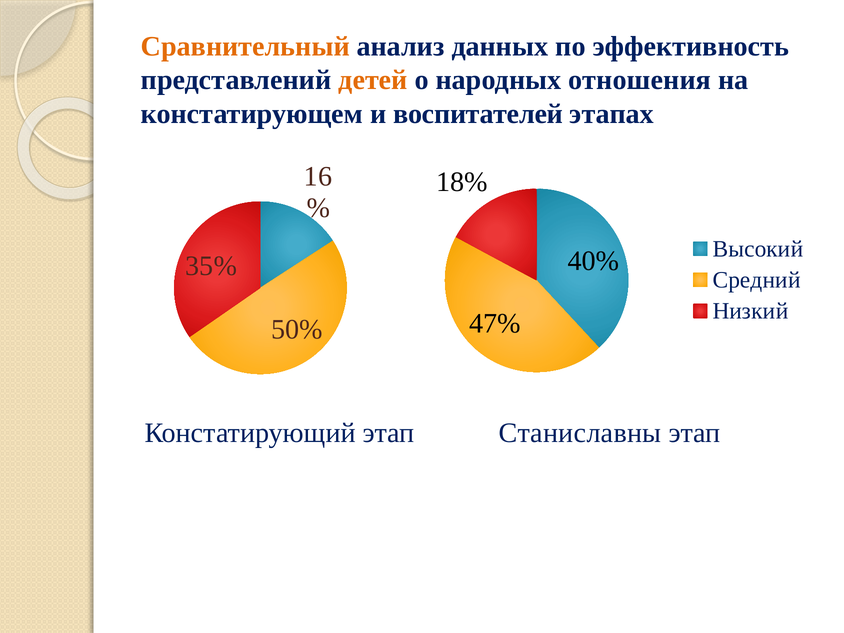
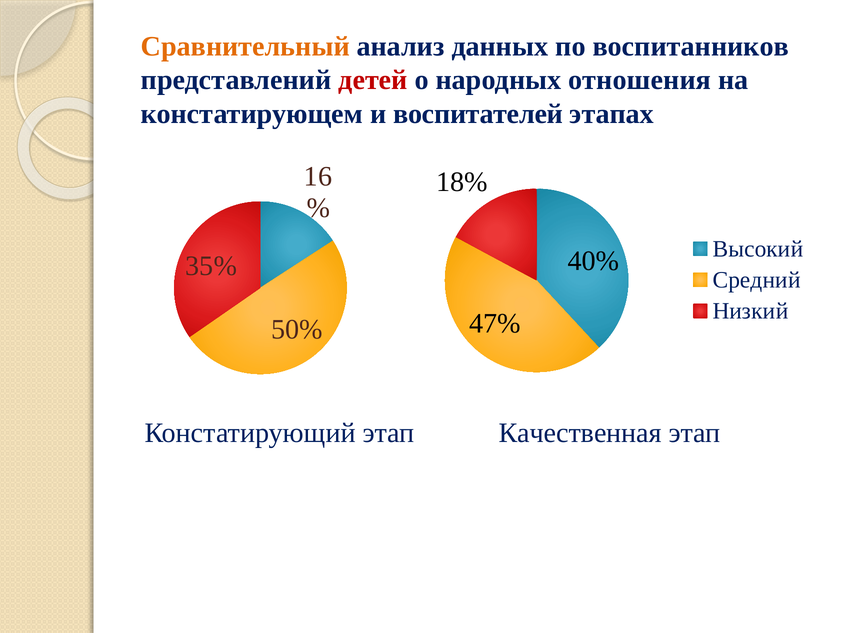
эффективность: эффективность -> воспитанников
детей colour: orange -> red
Станиславны: Станиславны -> Качественная
